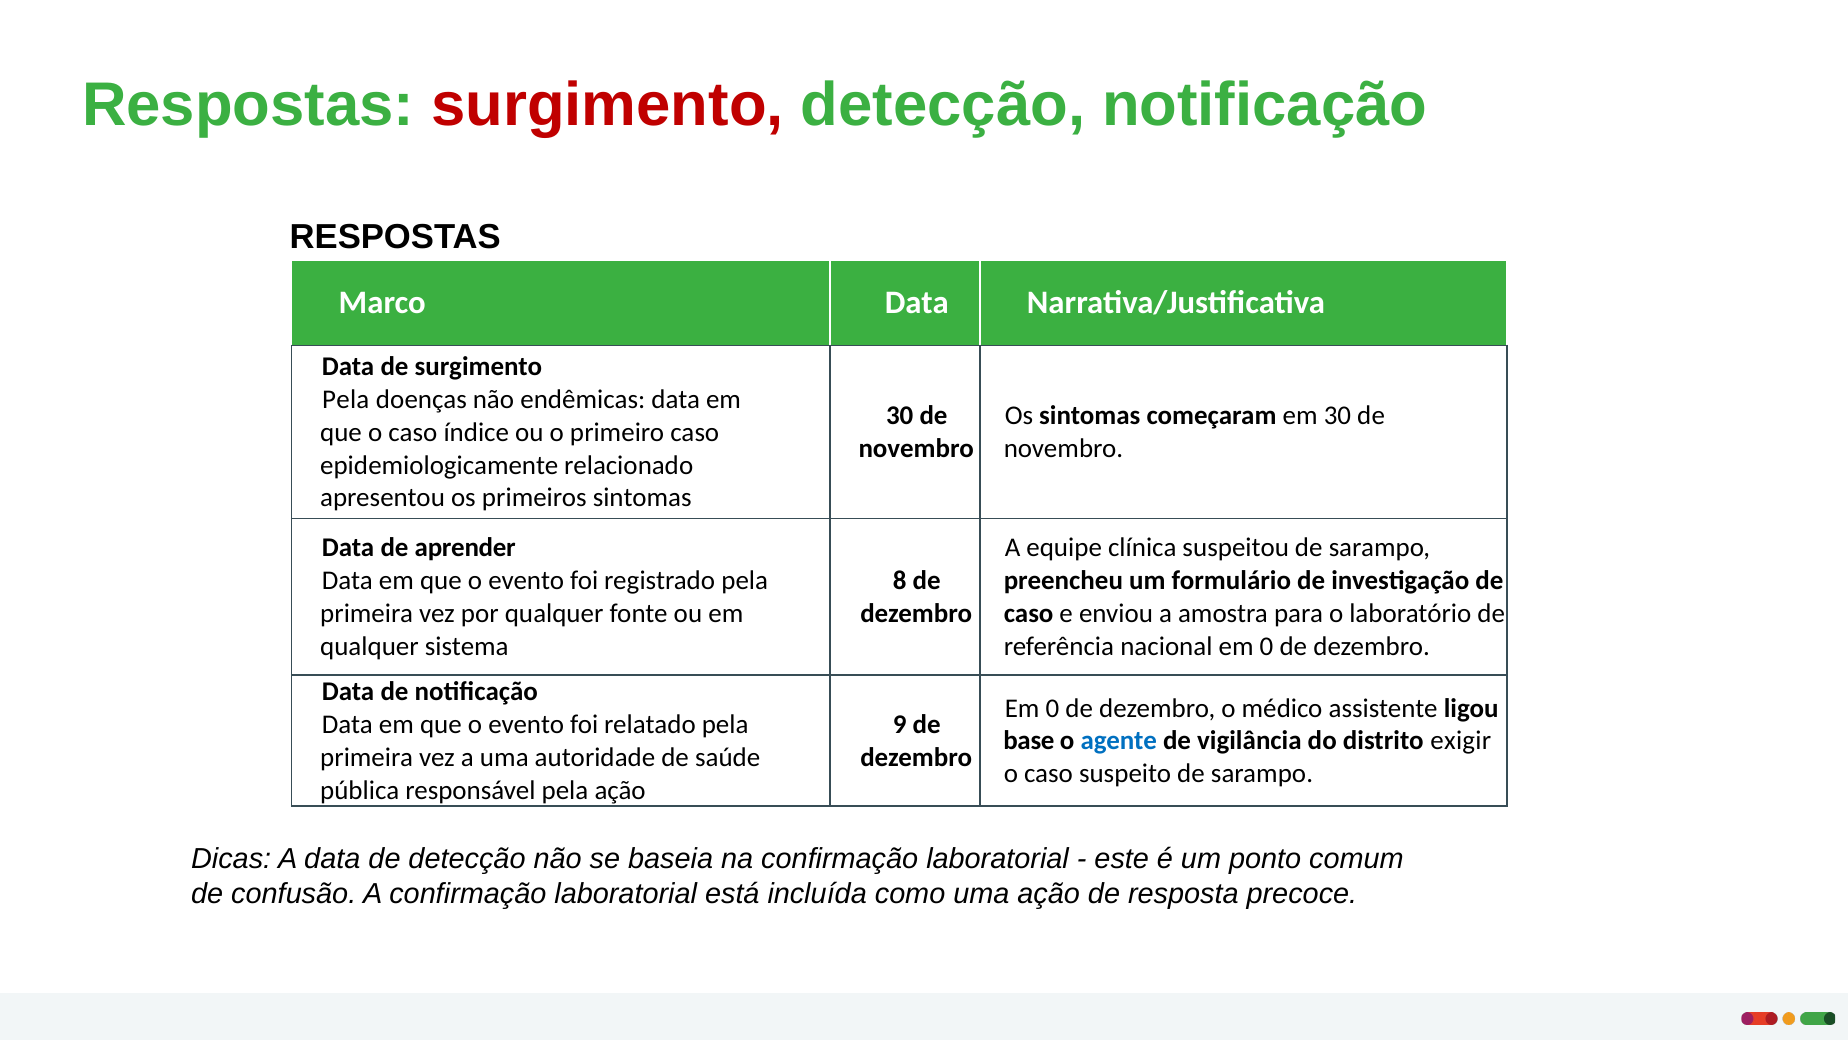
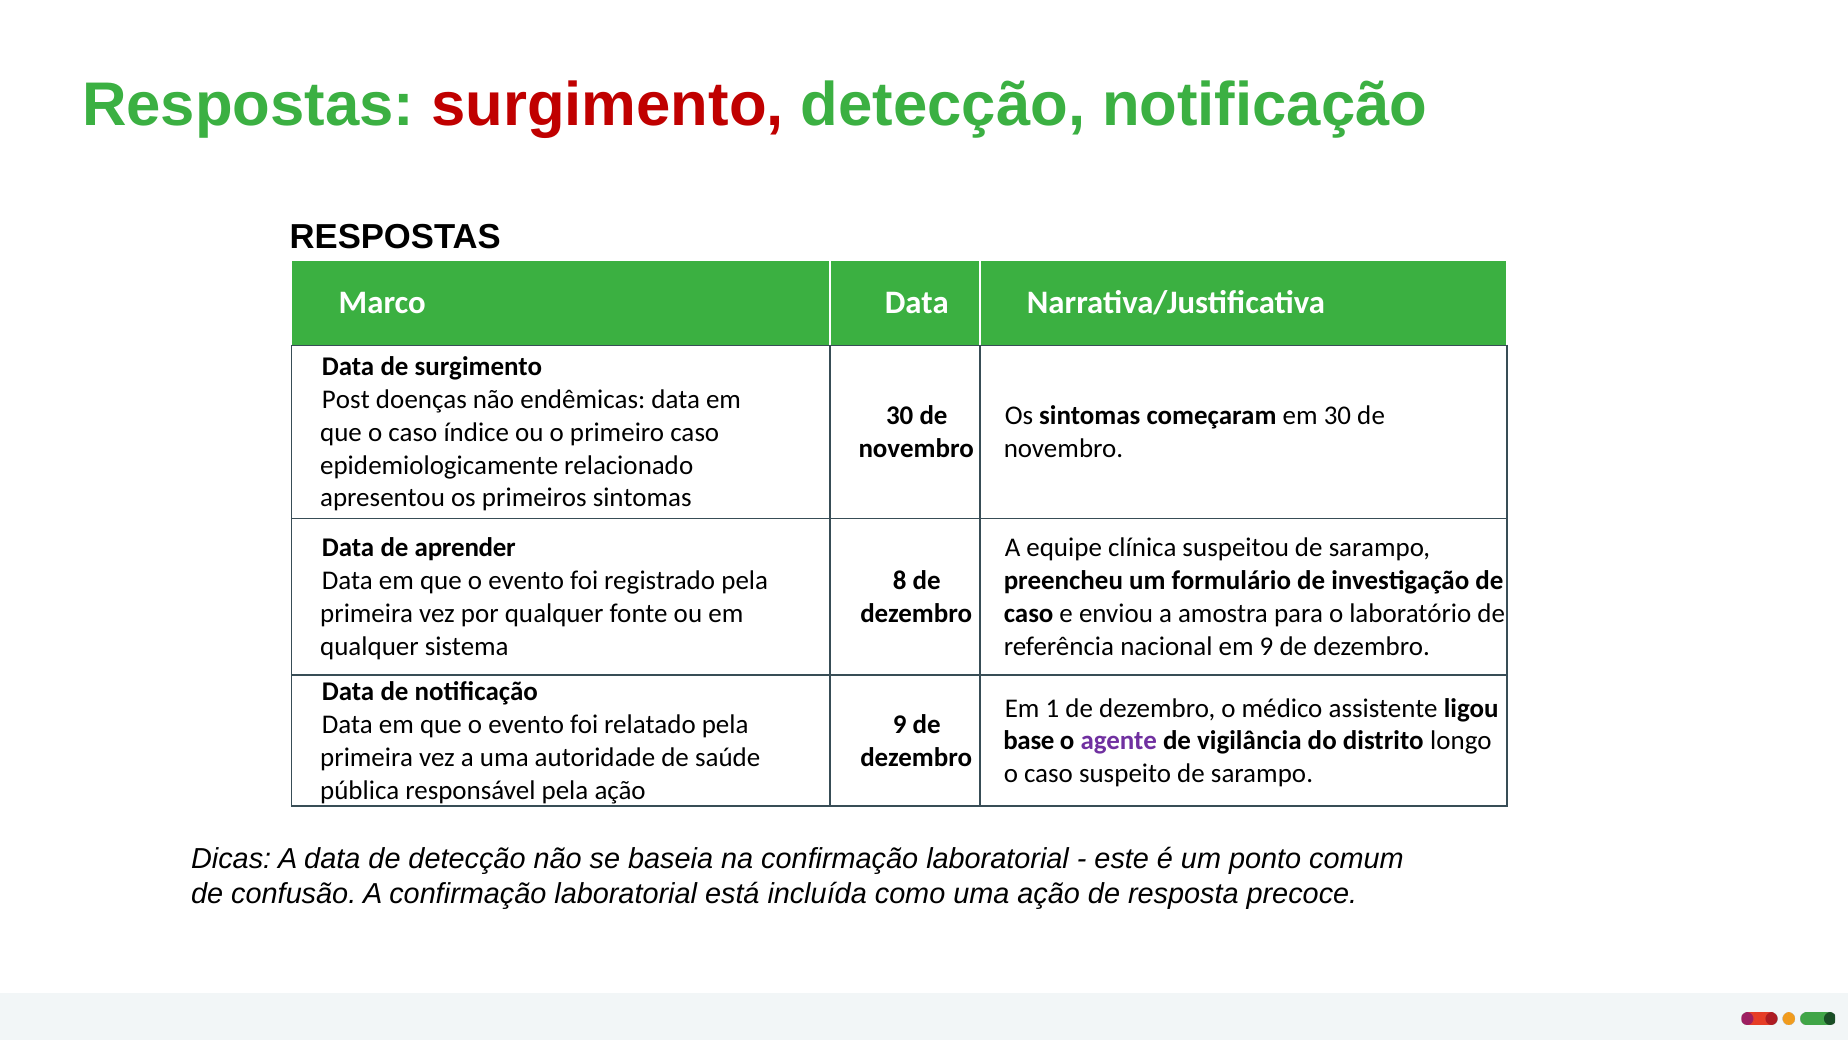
Pela at (346, 399): Pela -> Post
nacional em 0: 0 -> 9
0 at (1052, 708): 0 -> 1
agente colour: blue -> purple
exigir: exigir -> longo
